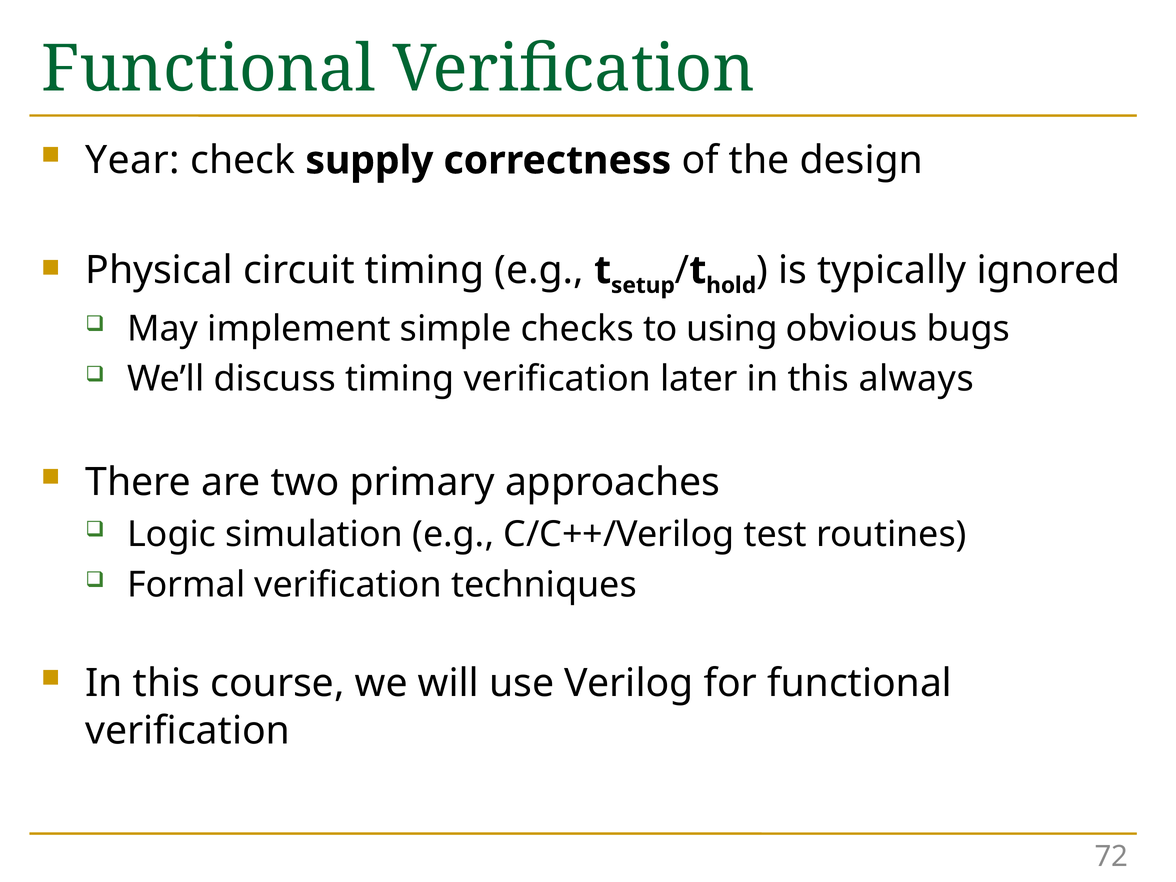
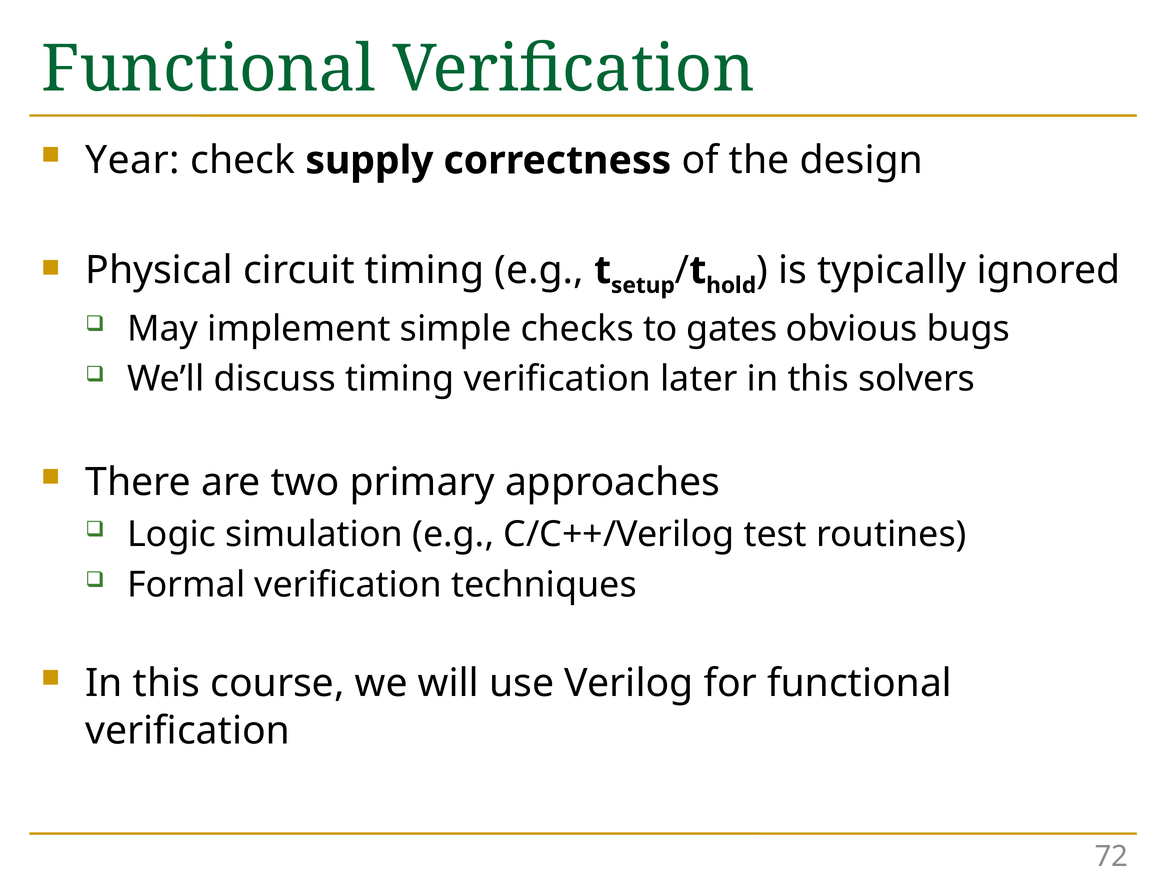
using: using -> gates
always: always -> solvers
